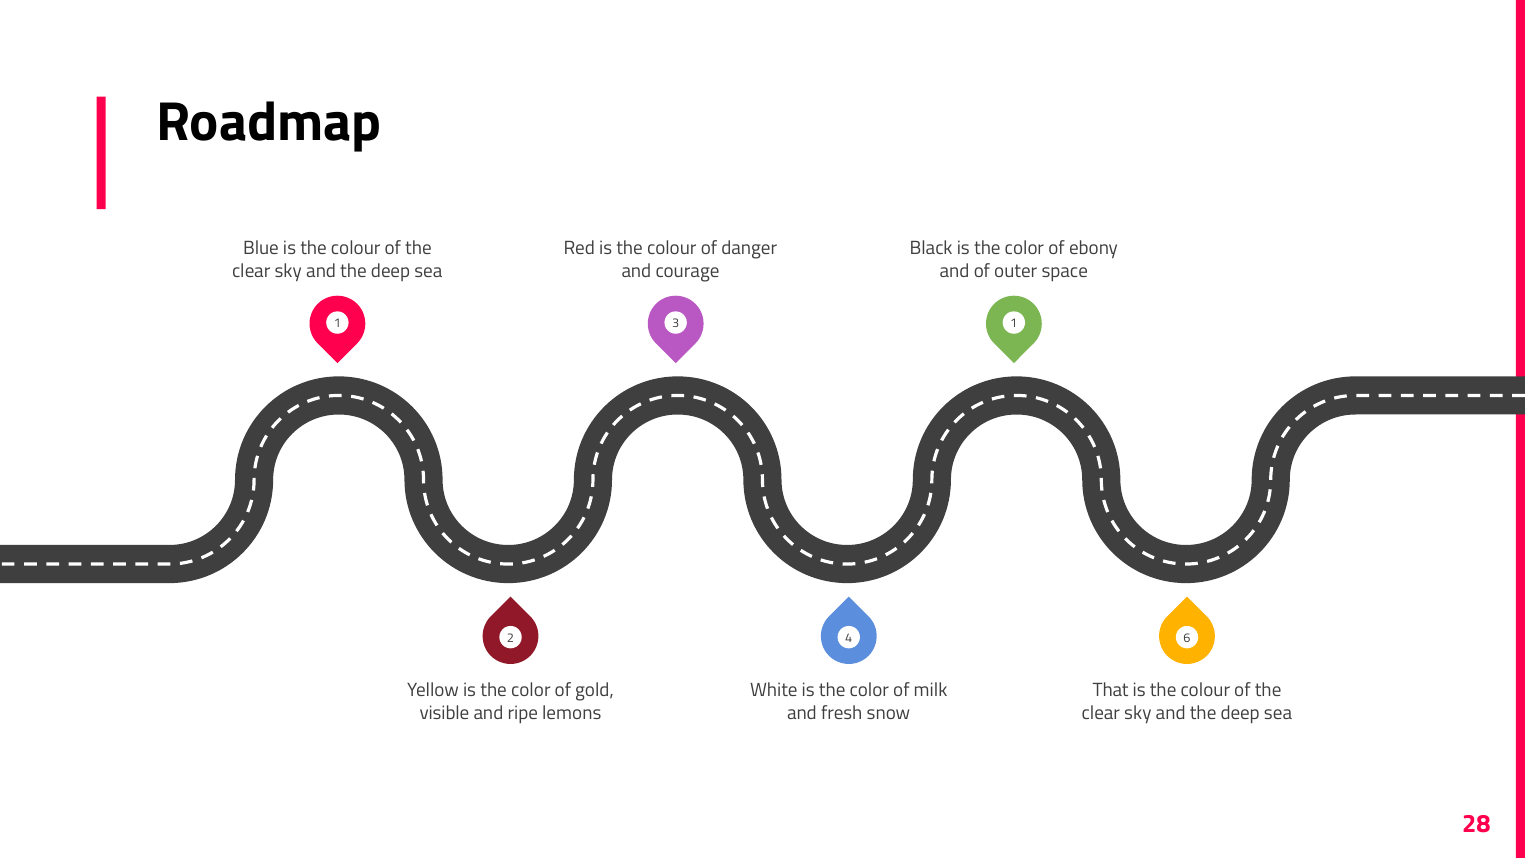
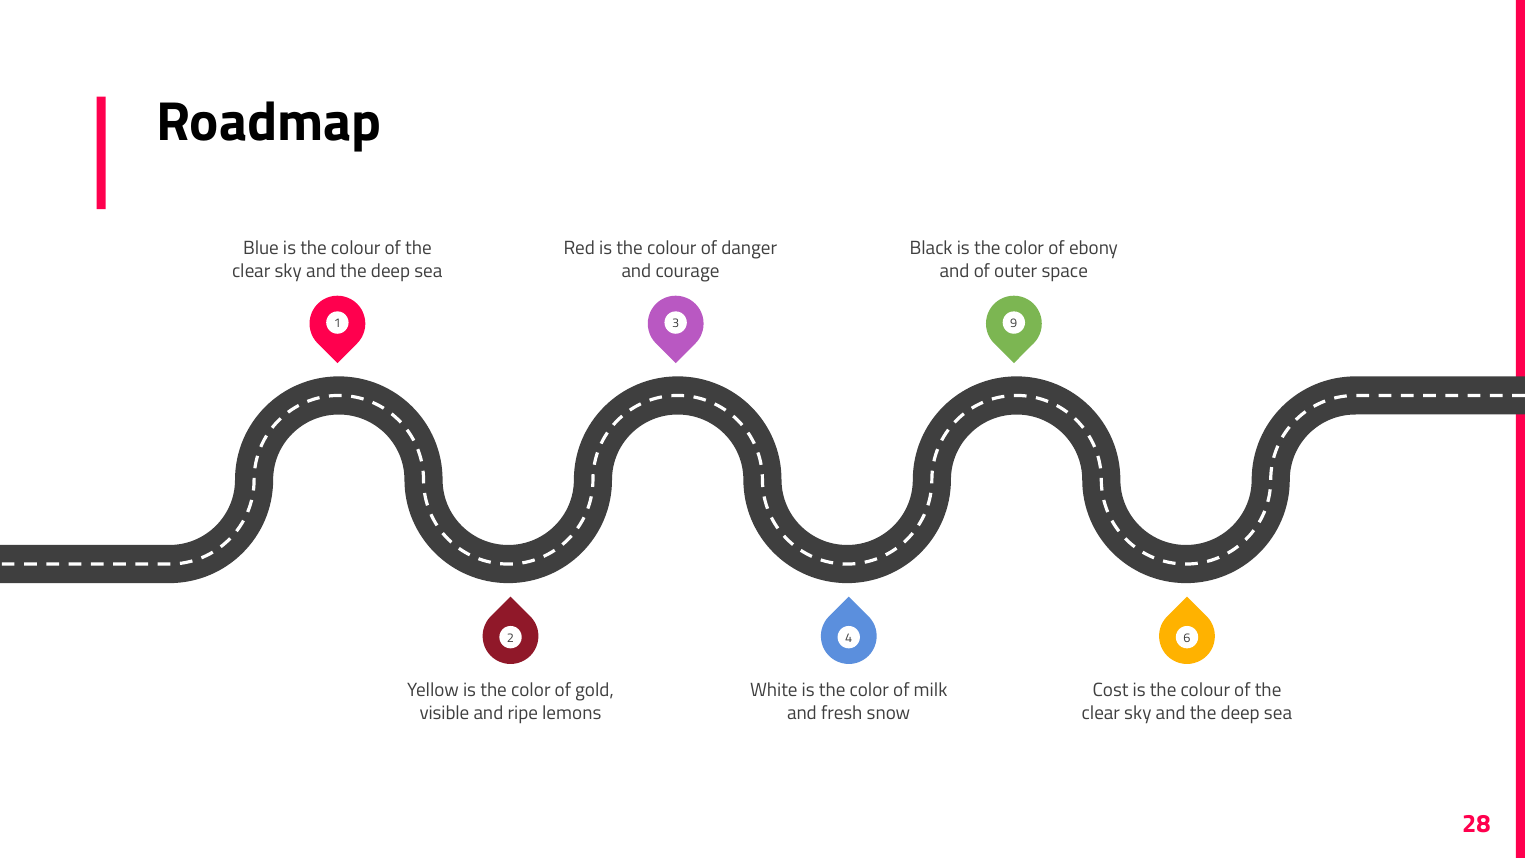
3 1: 1 -> 9
That: That -> Cost
